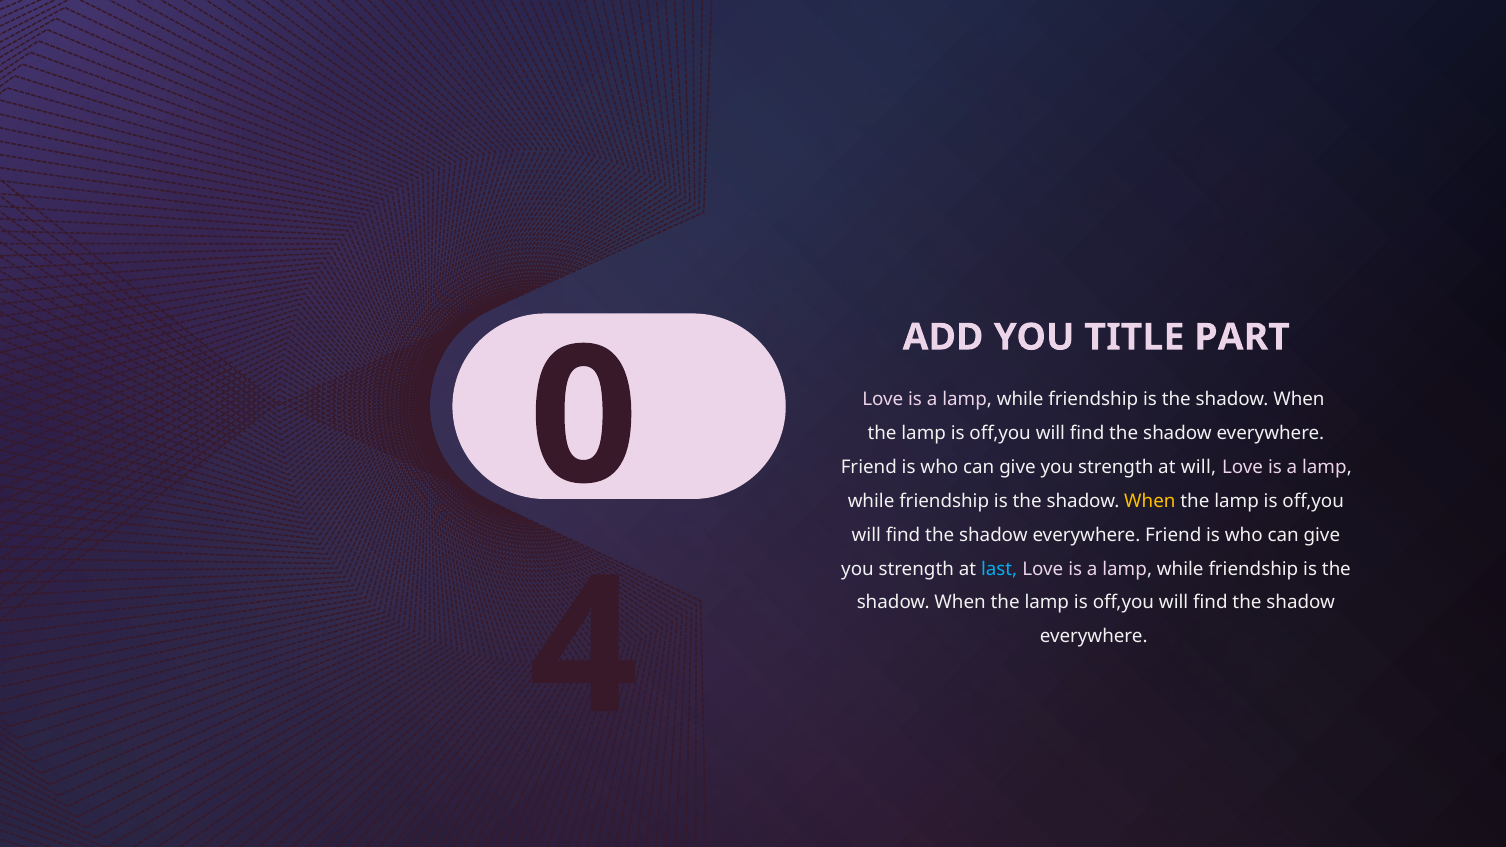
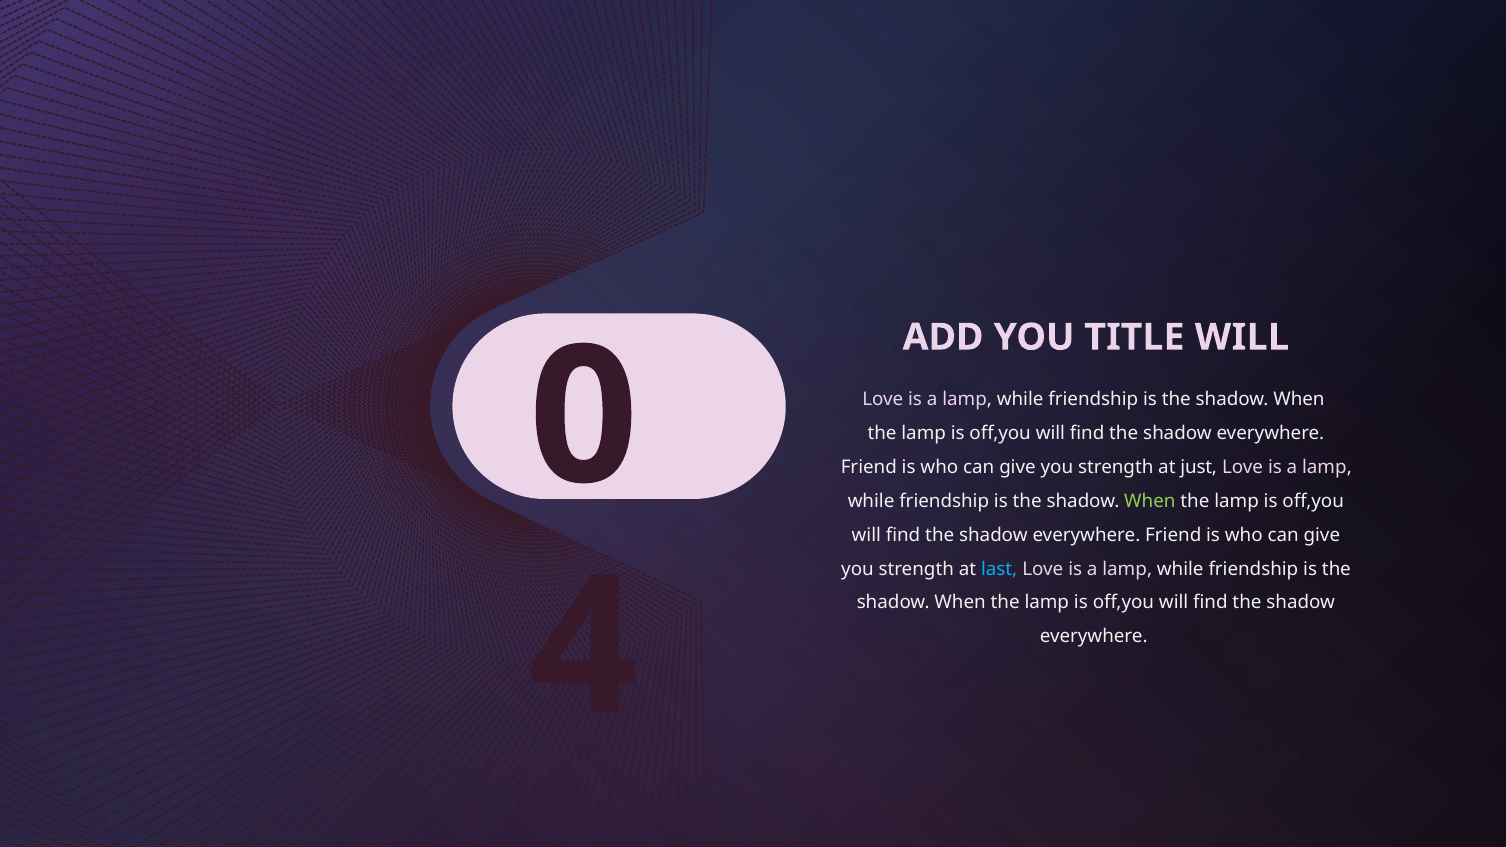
TITLE PART: PART -> WILL
at will: will -> just
When at (1150, 501) colour: yellow -> light green
